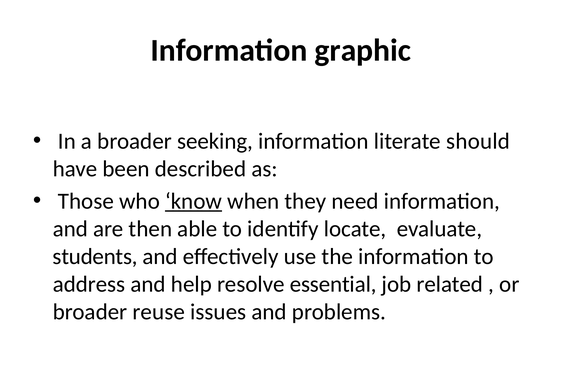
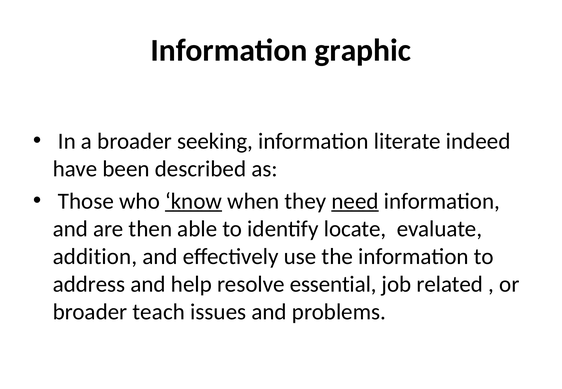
should: should -> indeed
need underline: none -> present
students: students -> addition
reuse: reuse -> teach
